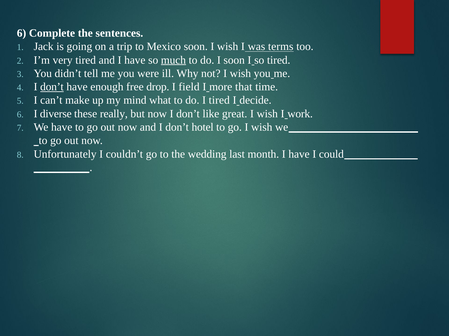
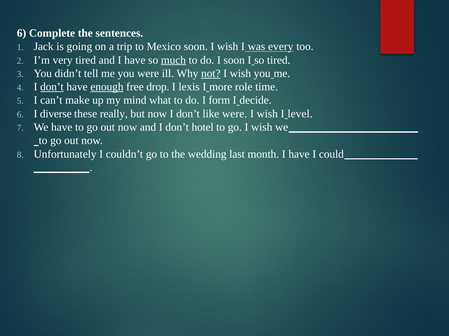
terms: terms -> every
not underline: none -> present
enough underline: none -> present
field: field -> lexis
that: that -> role
I tired: tired -> form
like great: great -> were
work: work -> level
